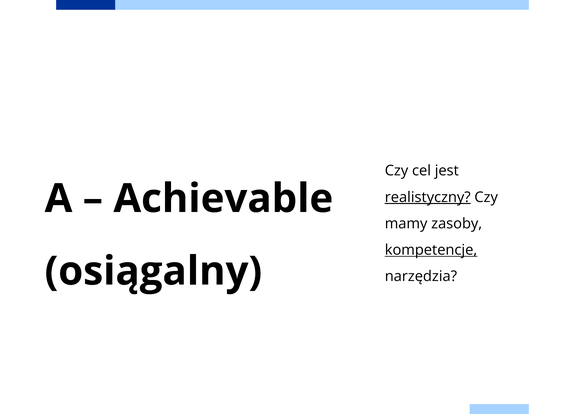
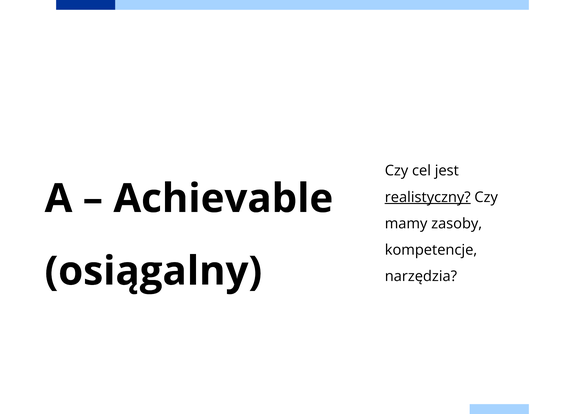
kompetencje underline: present -> none
